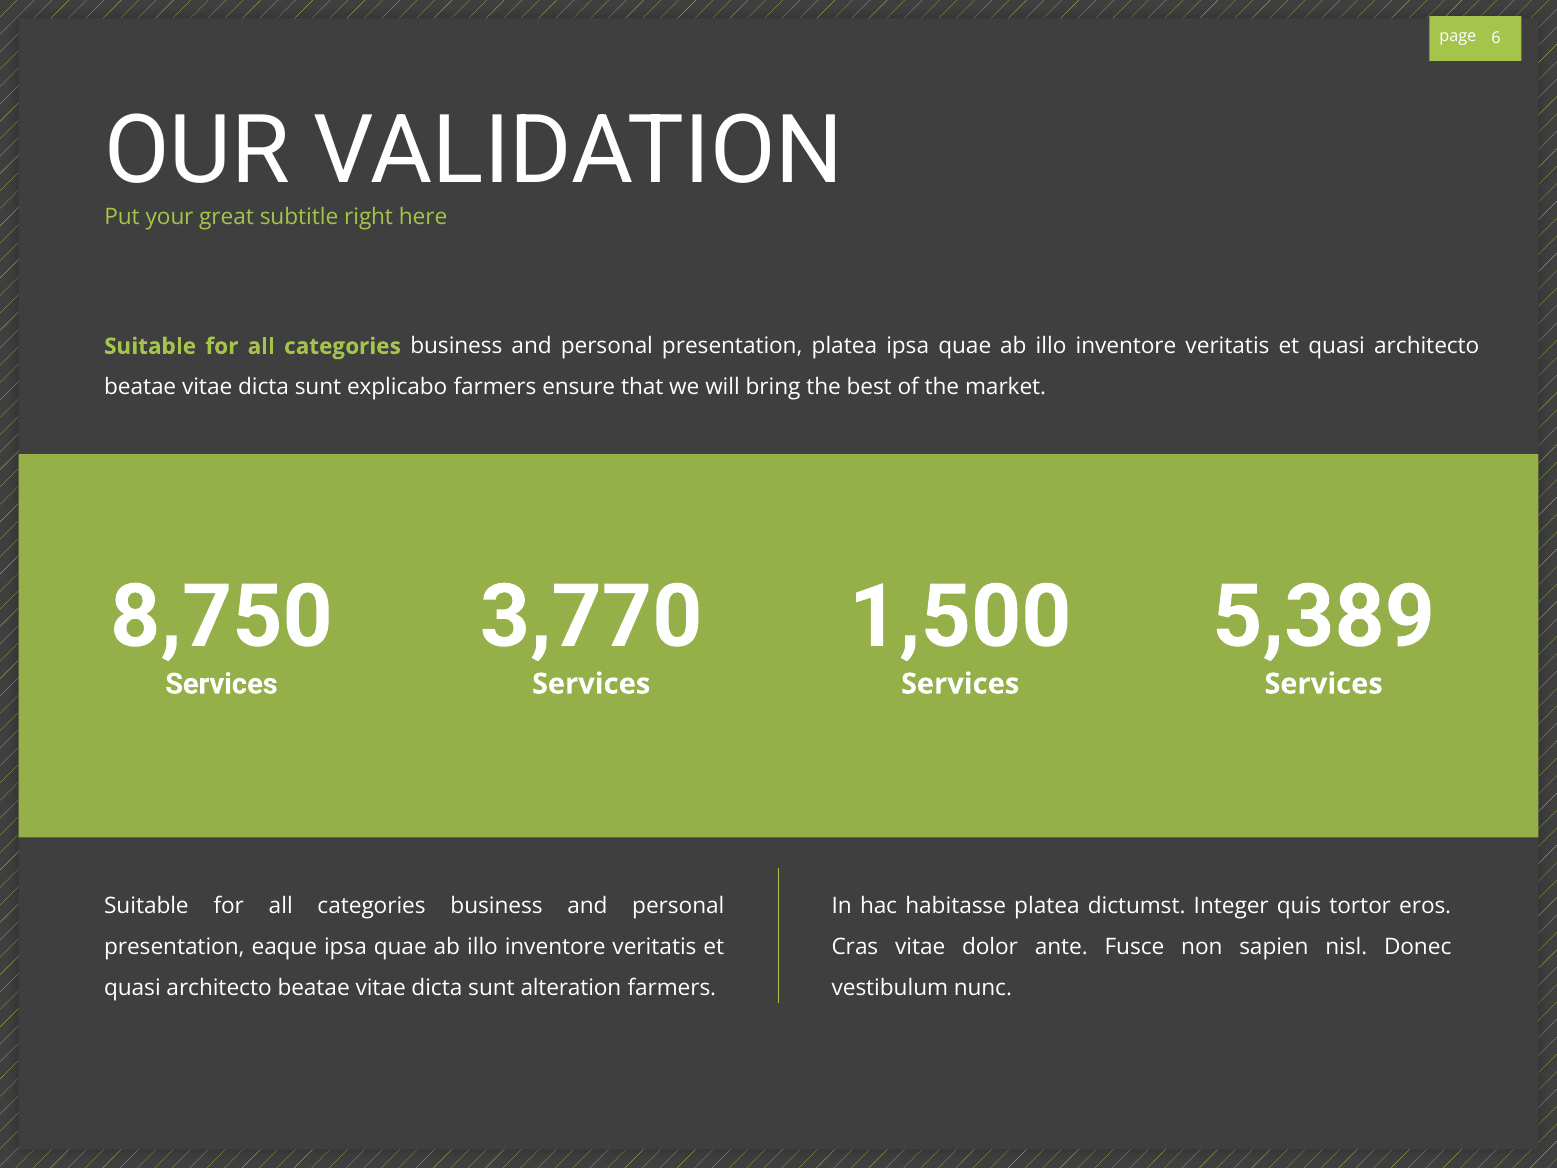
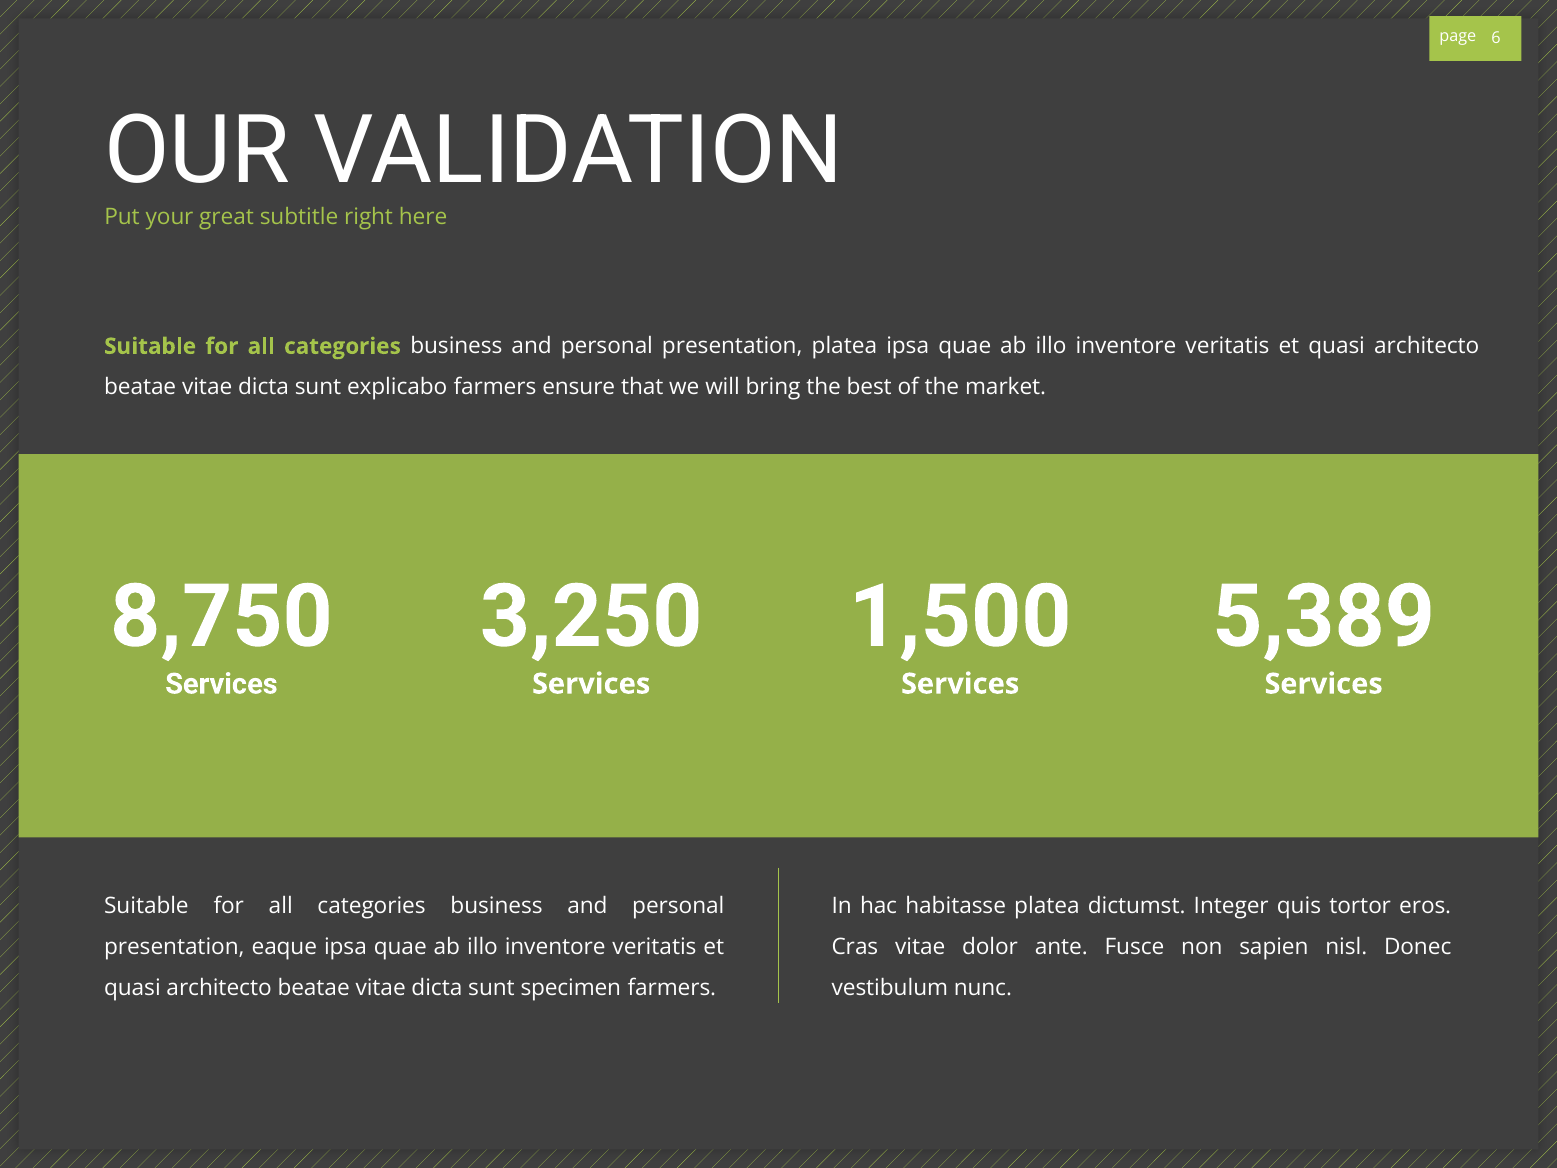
3,770: 3,770 -> 3,250
alteration: alteration -> specimen
